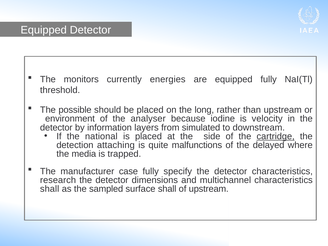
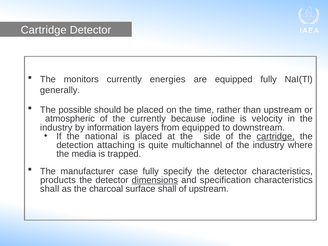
Equipped at (44, 30): Equipped -> Cartridge
threshold: threshold -> generally
long: long -> time
environment: environment -> atmospheric
the analyser: analyser -> currently
detector at (56, 127): detector -> industry
from simulated: simulated -> equipped
malfunctions: malfunctions -> multichannel
of the delayed: delayed -> industry
research: research -> products
dimensions underline: none -> present
multichannel: multichannel -> specification
sampled: sampled -> charcoal
